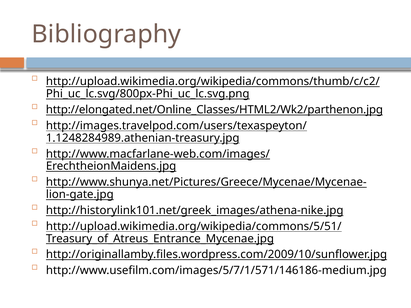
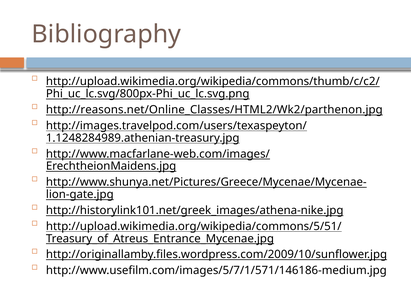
http://elongated.net/Online_Classes/HTML2/Wk2/parthenon.jpg: http://elongated.net/Online_Classes/HTML2/Wk2/parthenon.jpg -> http://reasons.net/Online_Classes/HTML2/Wk2/parthenon.jpg
